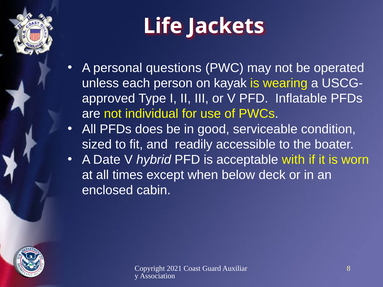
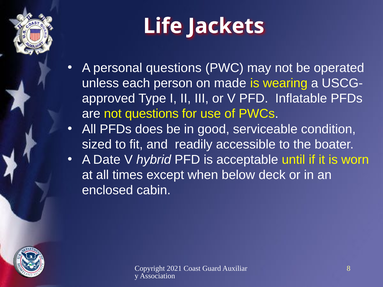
kayak: kayak -> made
not individual: individual -> questions
with: with -> until
